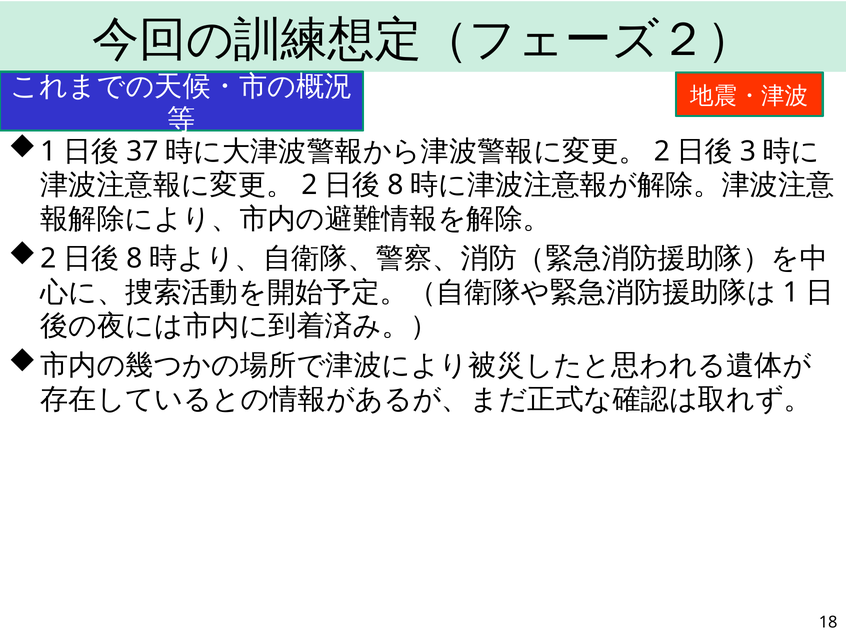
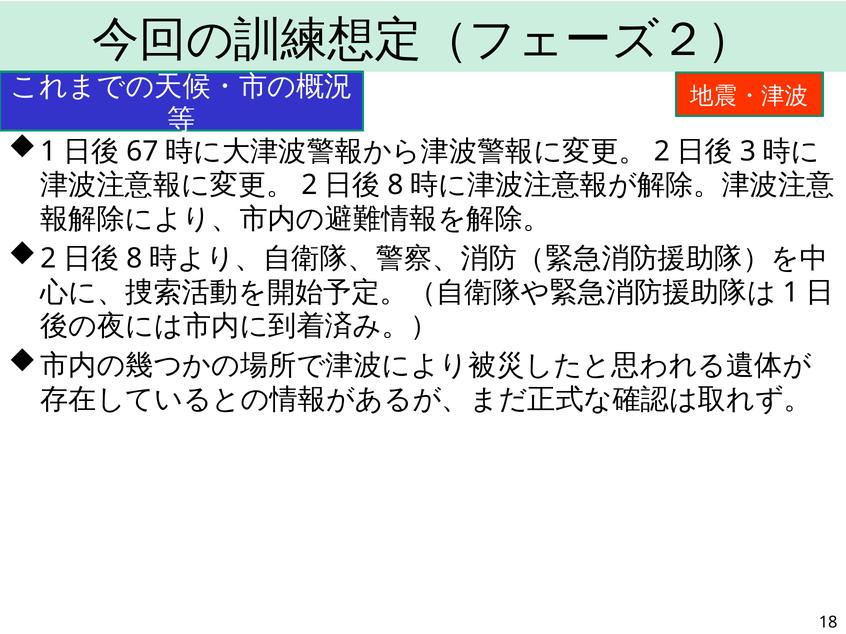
37: 37 -> 67
